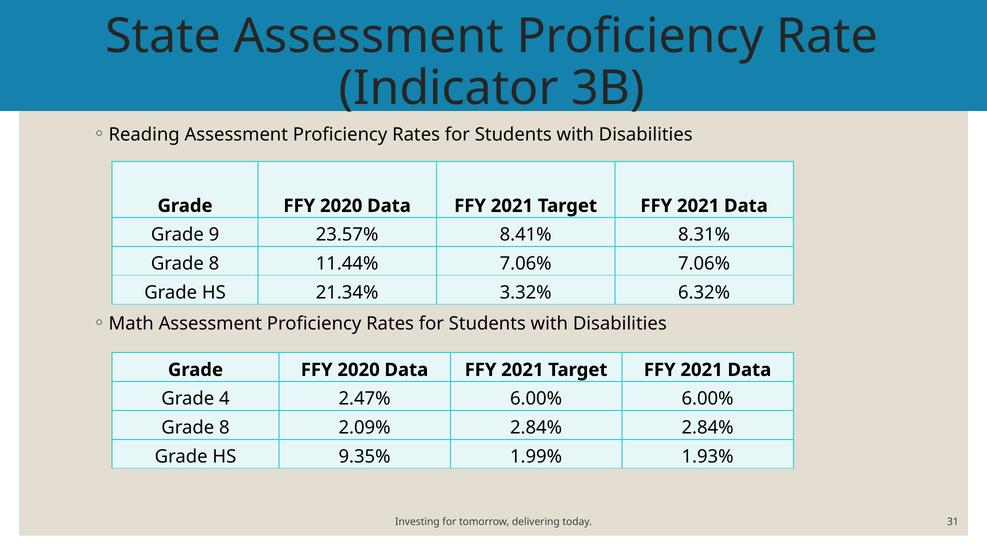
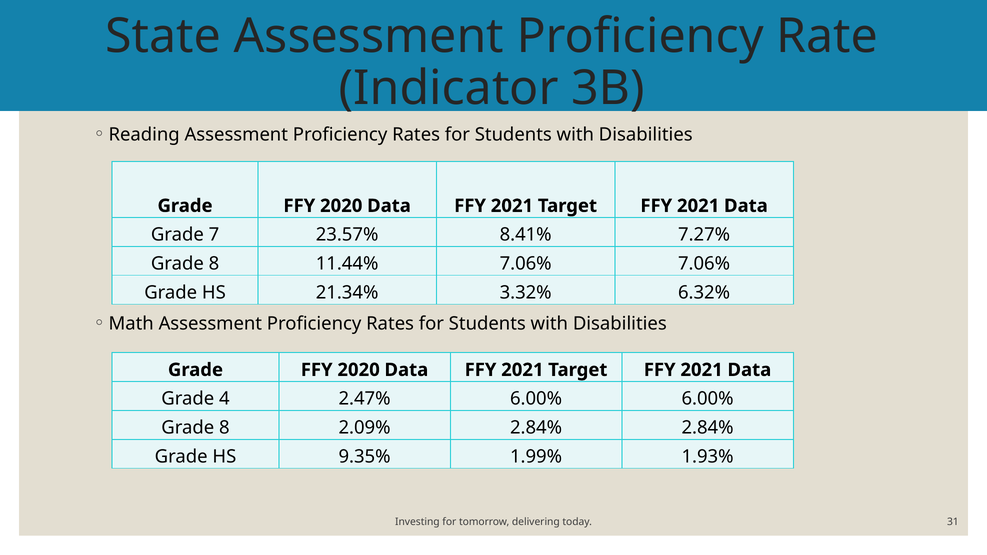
9: 9 -> 7
8.31%: 8.31% -> 7.27%
